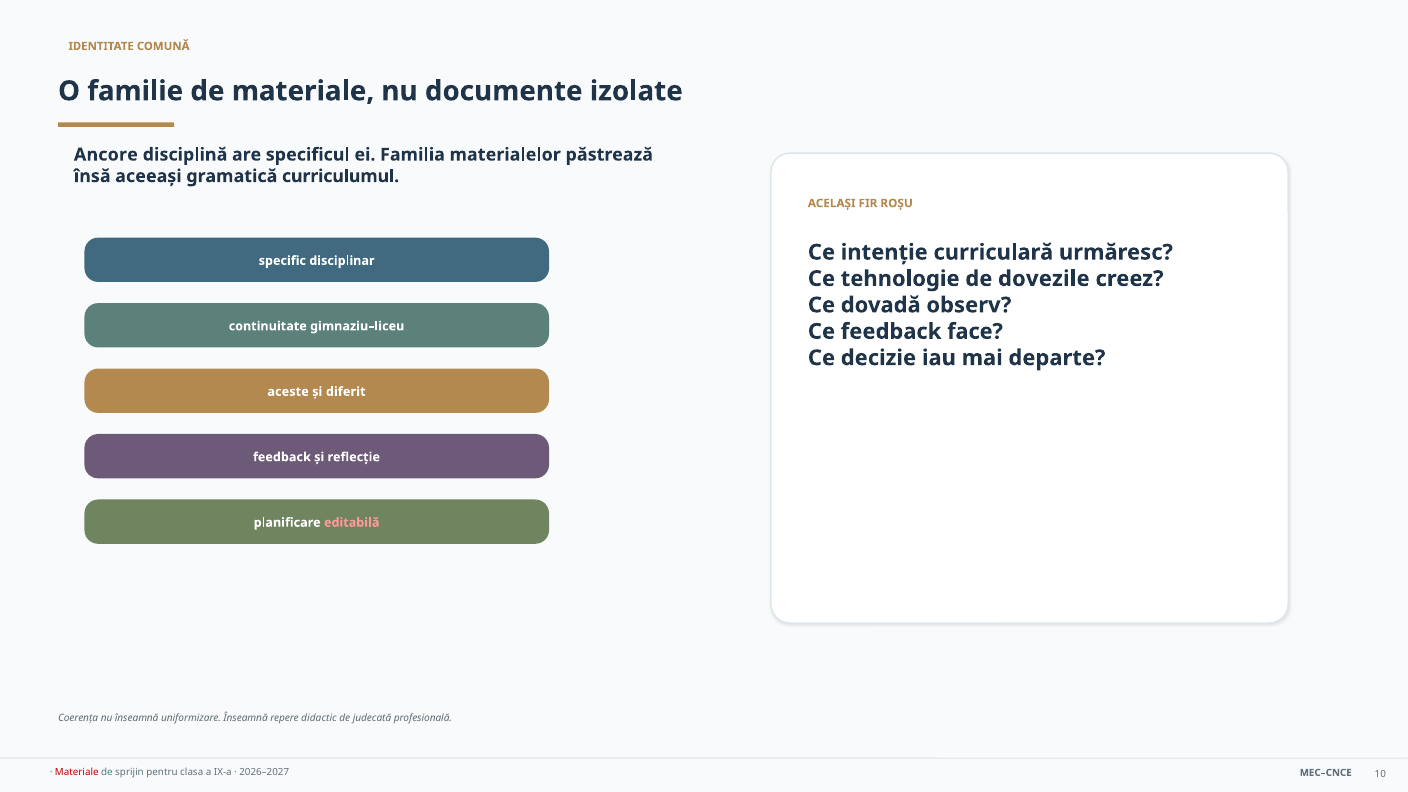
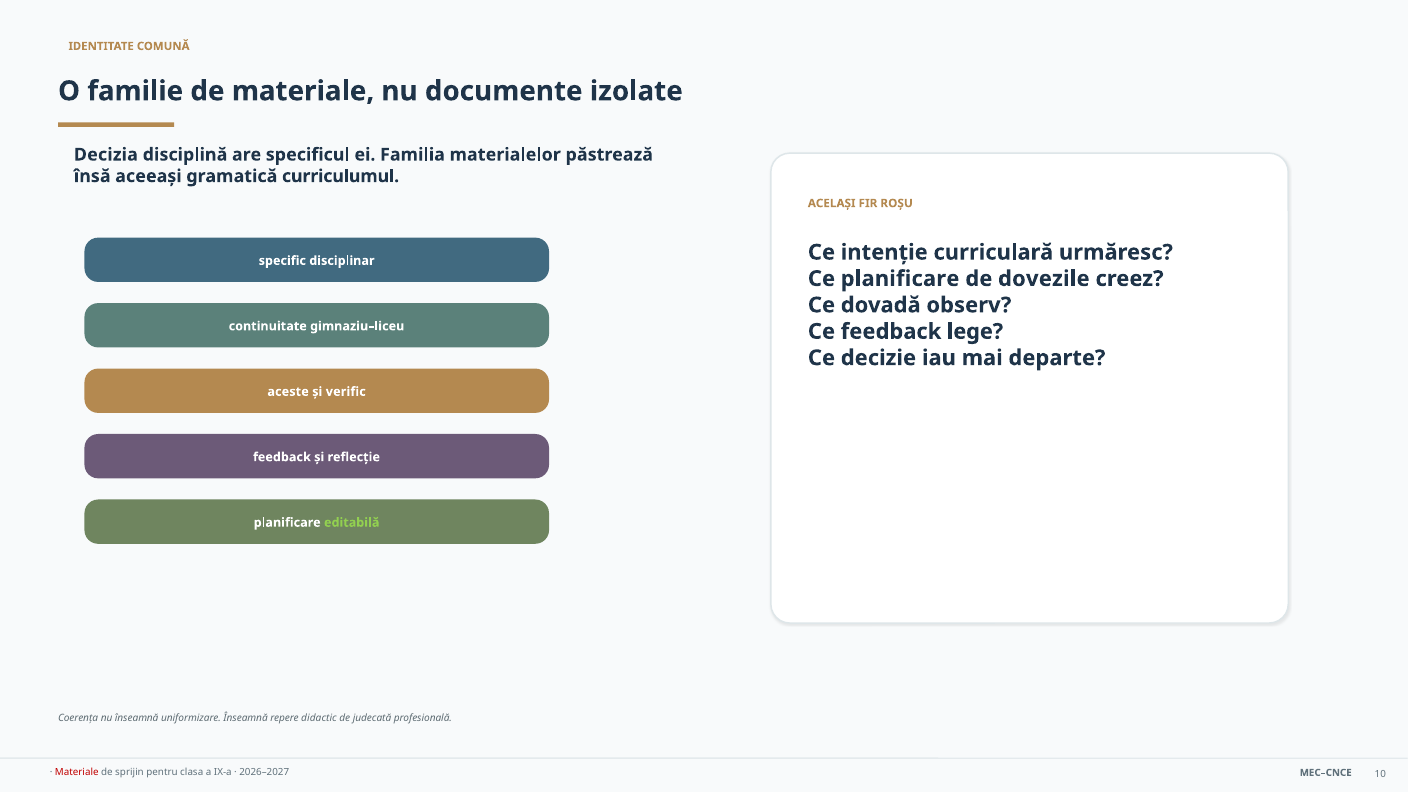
Ancore: Ancore -> Decizia
Ce tehnologie: tehnologie -> planificare
face: face -> lege
diferit: diferit -> verific
editabilă colour: pink -> light green
